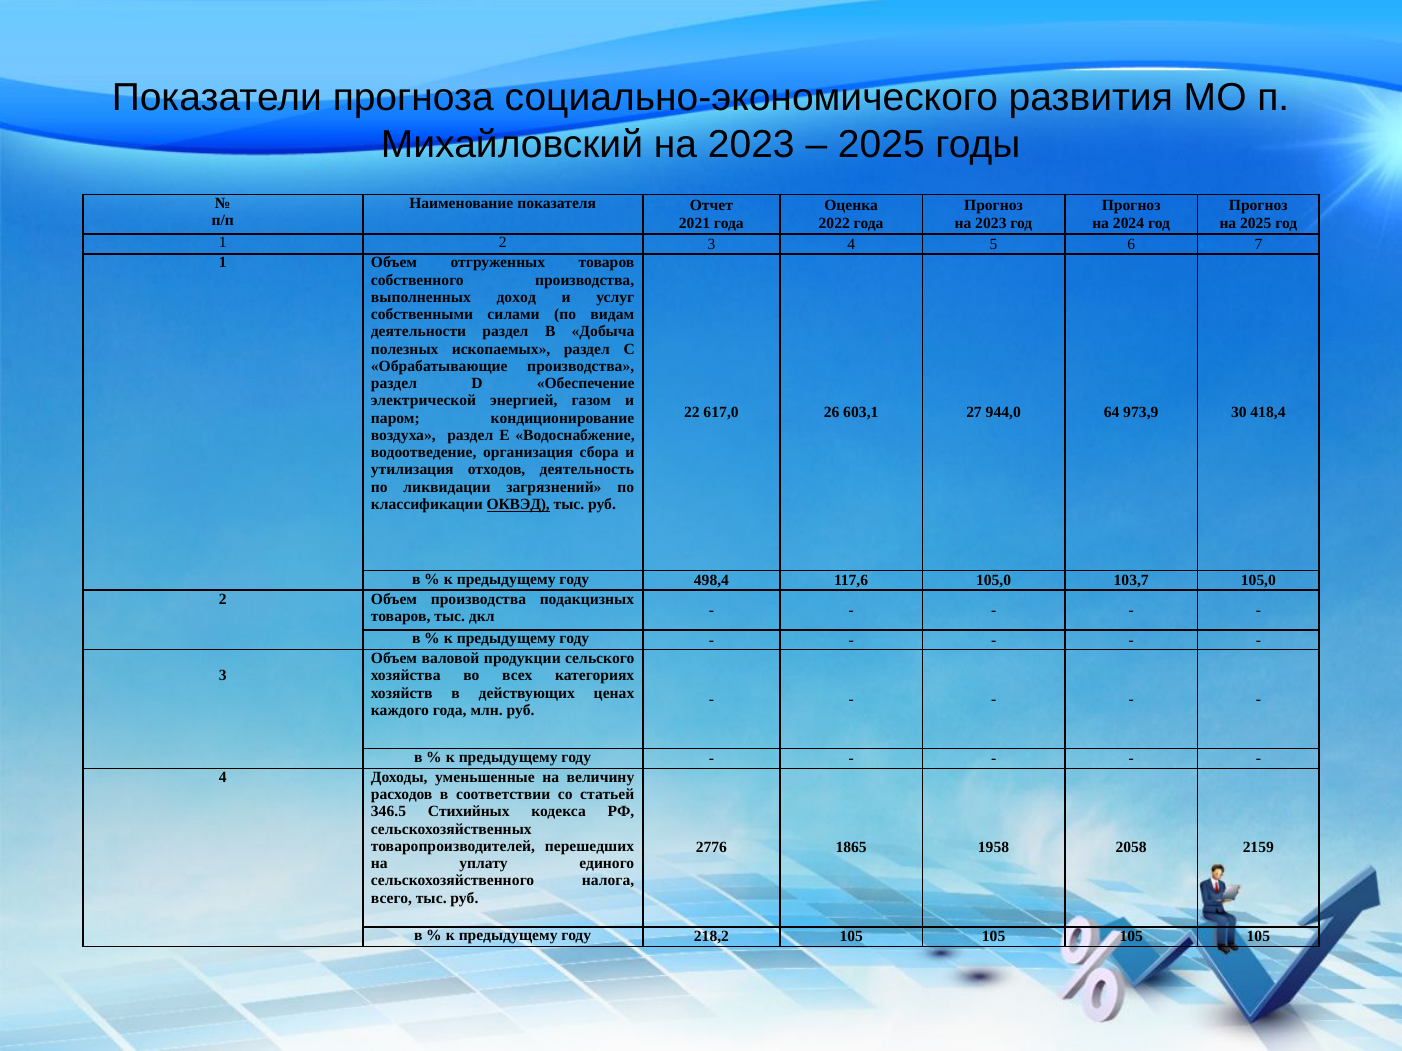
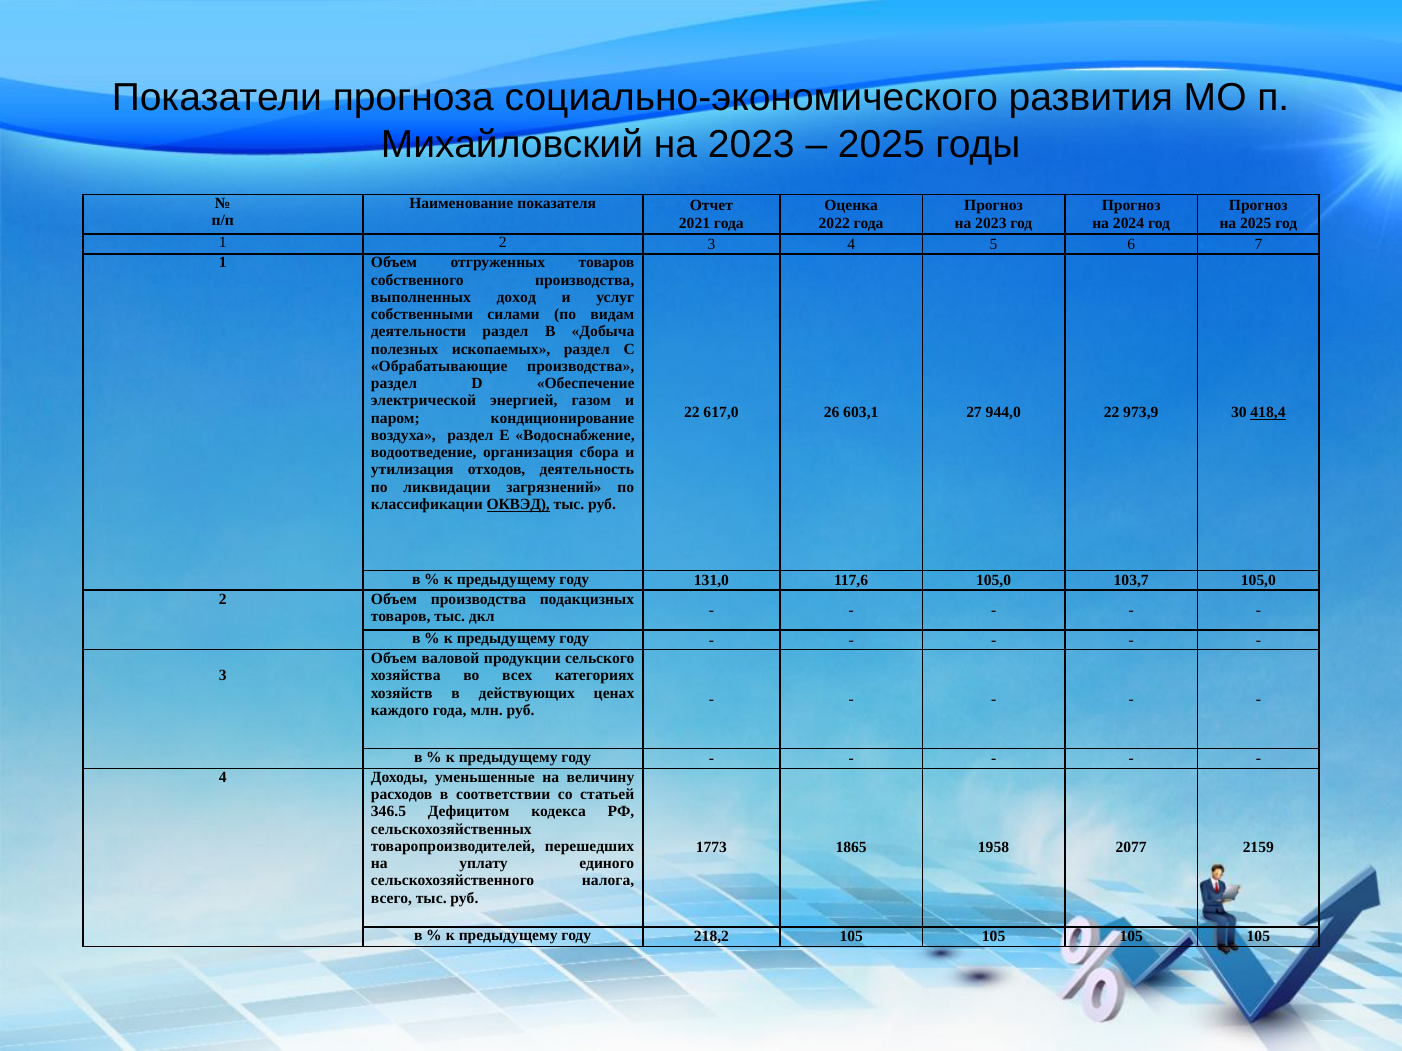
944,0 64: 64 -> 22
418,4 underline: none -> present
498,4: 498,4 -> 131,0
Стихийных: Стихийных -> Дефицитом
2776: 2776 -> 1773
2058: 2058 -> 2077
